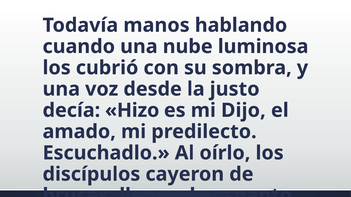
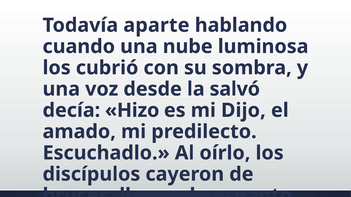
manos: manos -> aparte
justo: justo -> salvó
